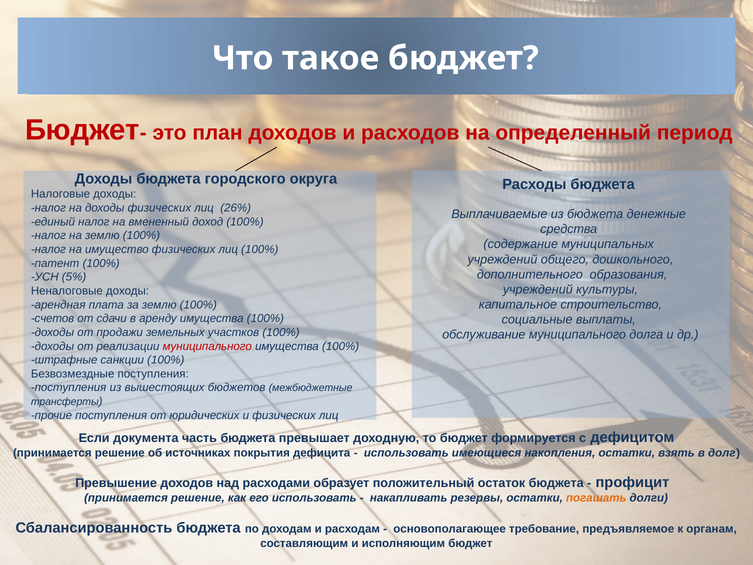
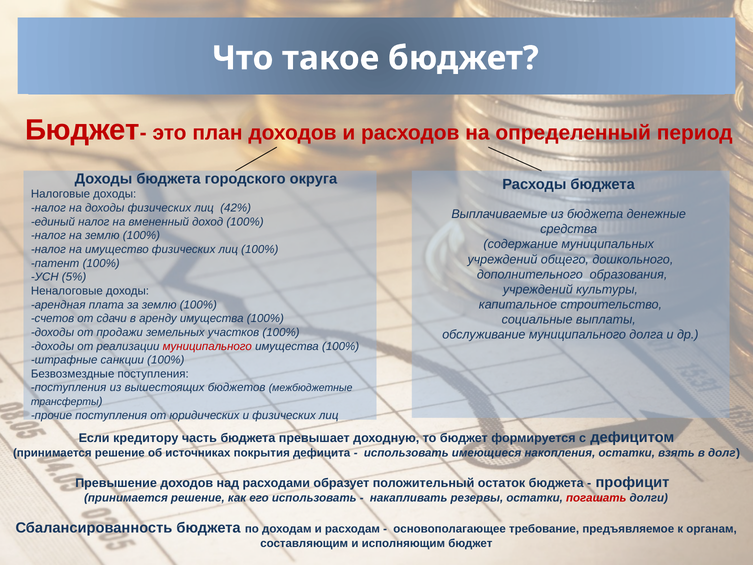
26%: 26% -> 42%
документа: документа -> кредитору
погашать colour: orange -> red
